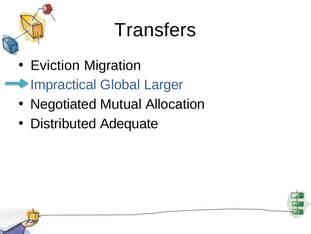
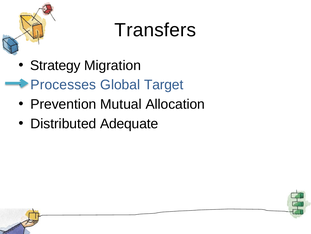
Eviction: Eviction -> Strategy
Impractical: Impractical -> Processes
Larger: Larger -> Target
Negotiated: Negotiated -> Prevention
